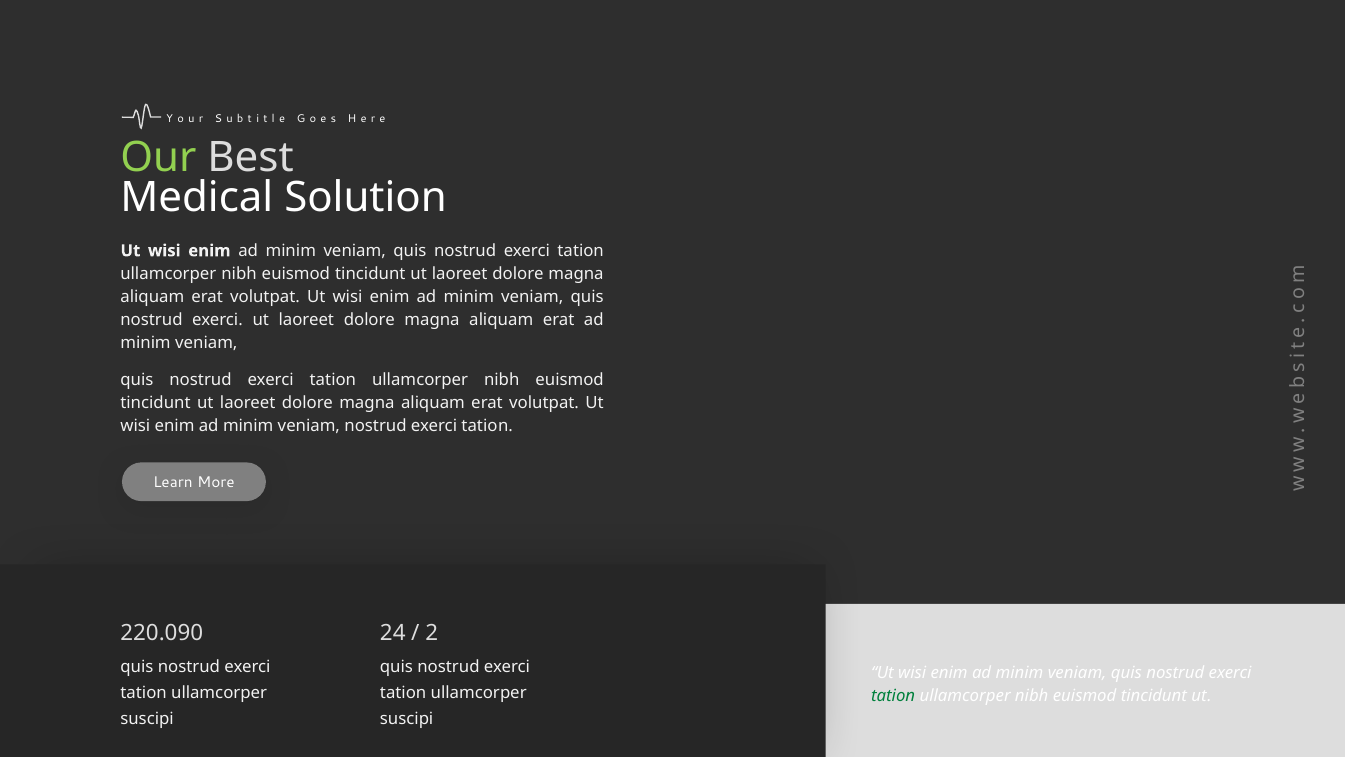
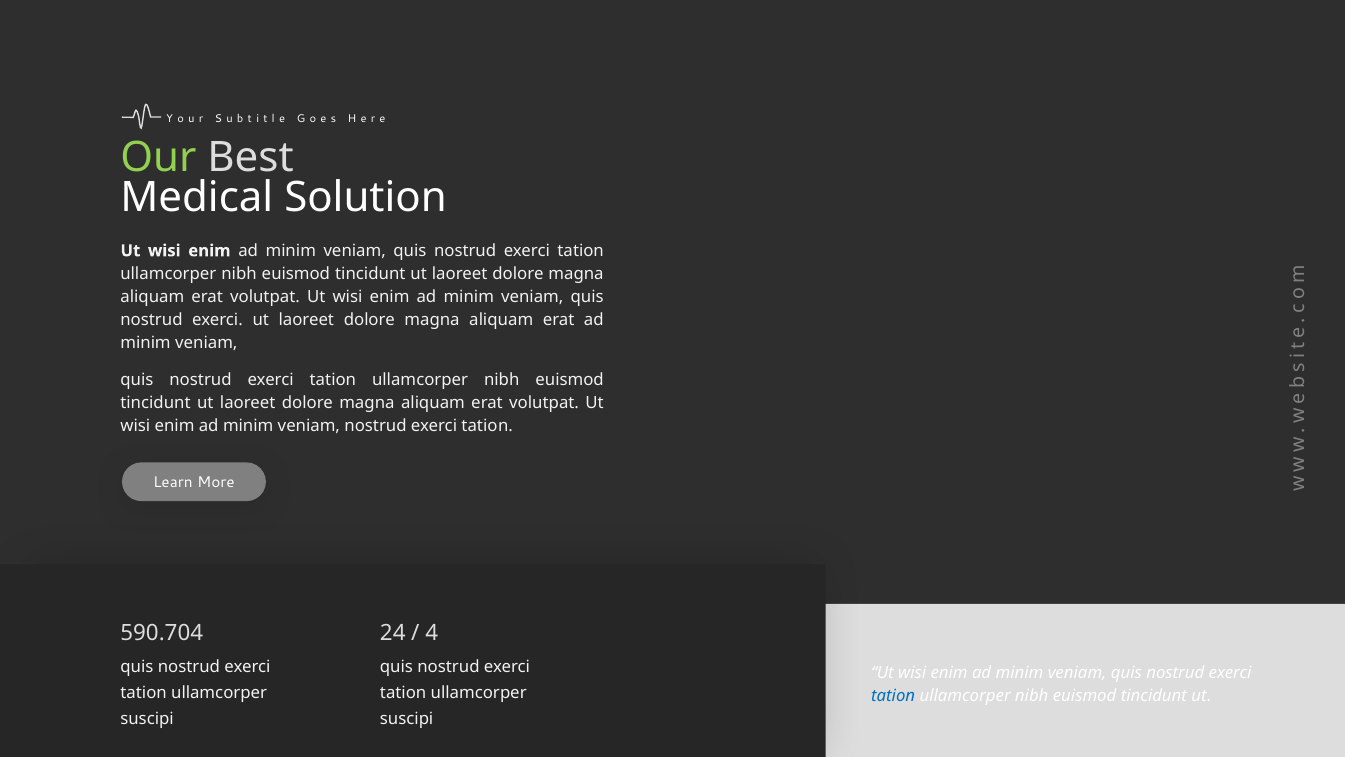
220.090: 220.090 -> 590.704
2: 2 -> 4
tation at (893, 696) colour: green -> blue
